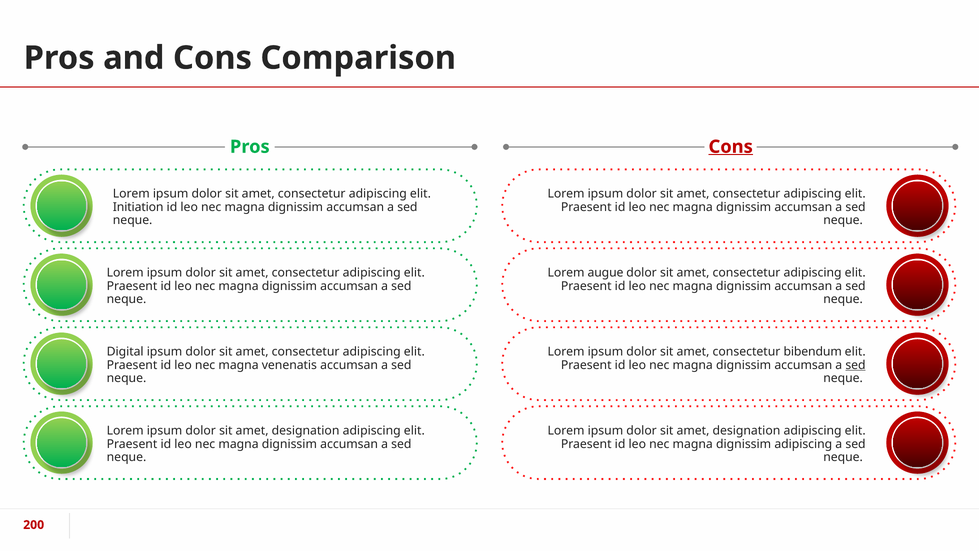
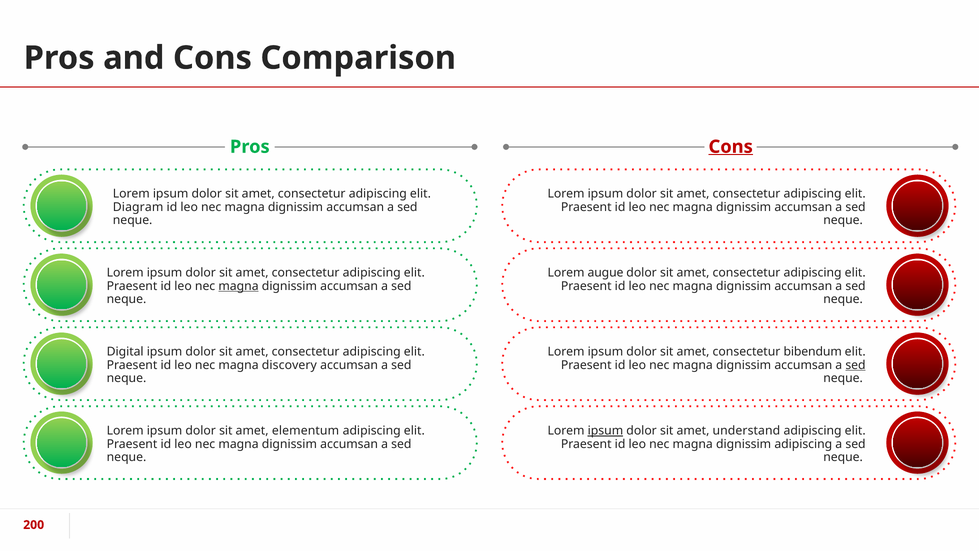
Initiation: Initiation -> Diagram
magna at (239, 286) underline: none -> present
venenatis: venenatis -> discovery
designation at (306, 430): designation -> elementum
ipsum at (605, 430) underline: none -> present
designation at (746, 430): designation -> understand
